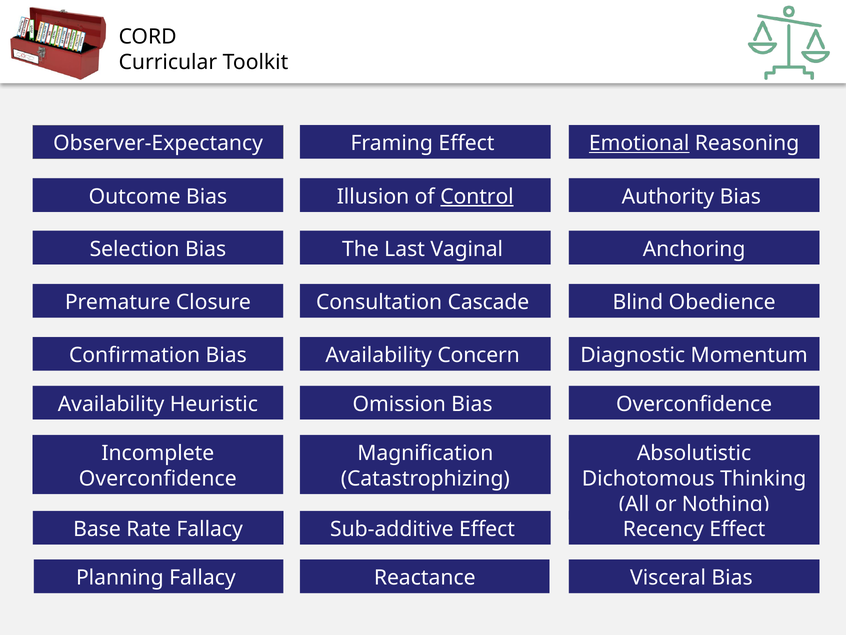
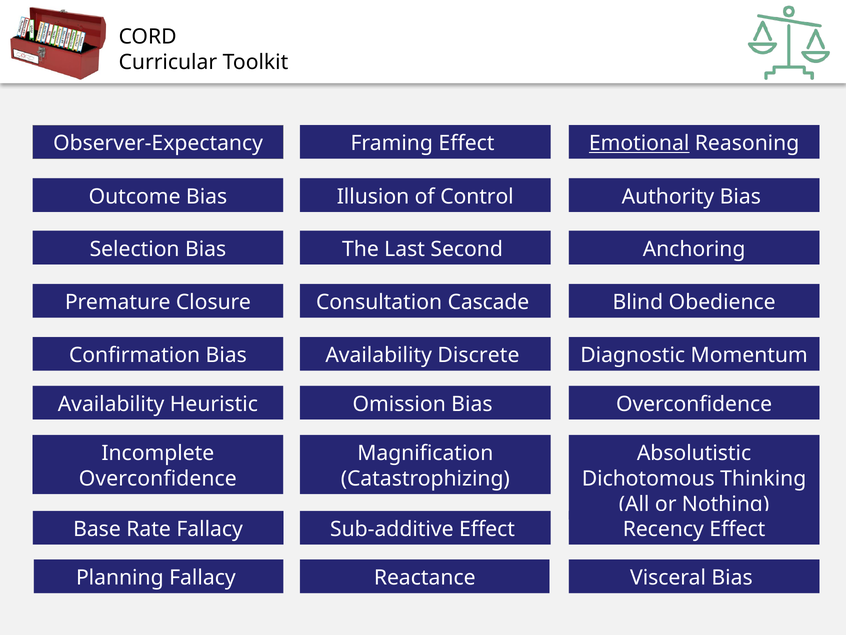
Control underline: present -> none
Vaginal: Vaginal -> Second
Concern: Concern -> Discrete
